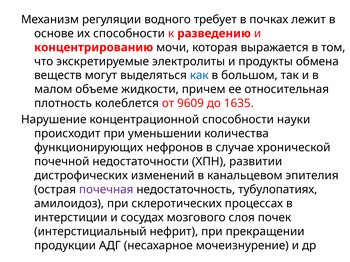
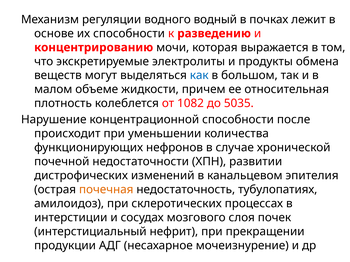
требует: требует -> водный
9609: 9609 -> 1082
1635: 1635 -> 5035
науки: науки -> после
почечная colour: purple -> orange
